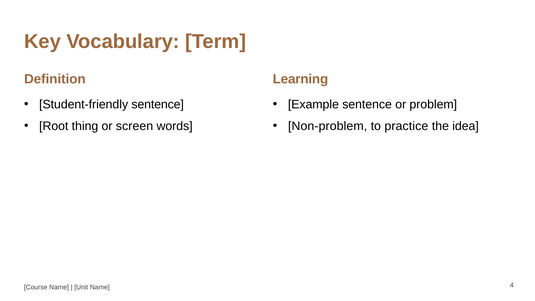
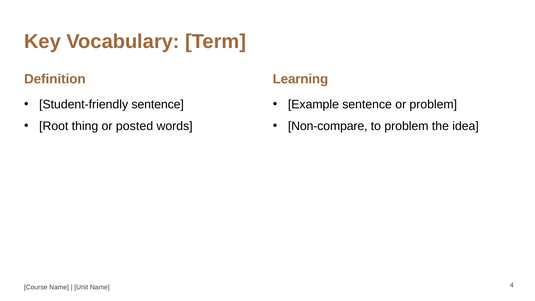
screen: screen -> posted
Non-problem: Non-problem -> Non-compare
to practice: practice -> problem
